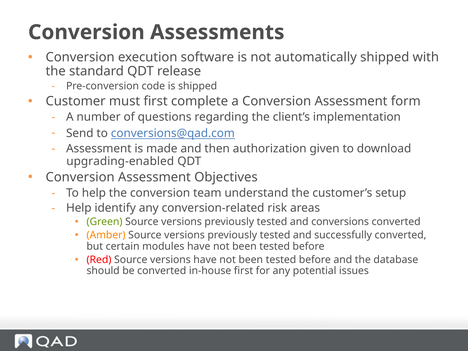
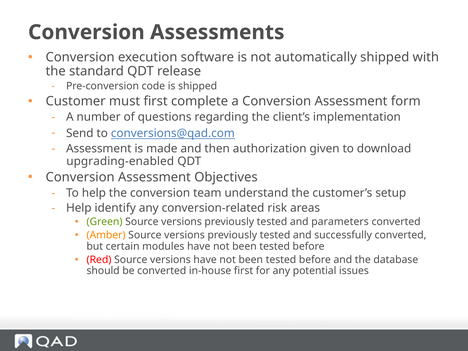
conversions: conversions -> parameters
